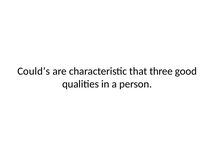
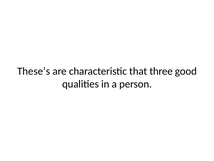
Could’s: Could’s -> These’s
